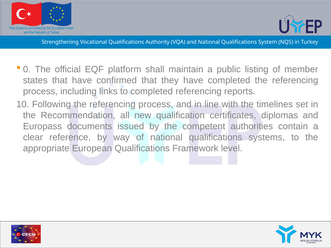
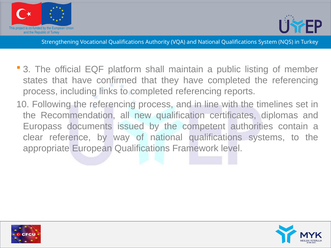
0: 0 -> 3
